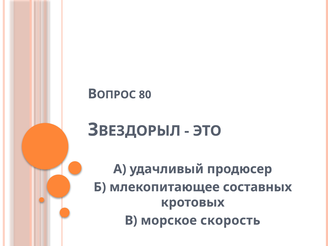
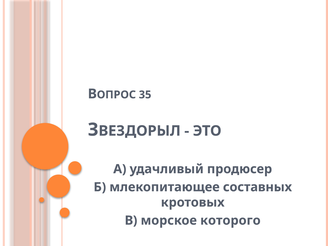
80: 80 -> 35
скорость: скорость -> которого
